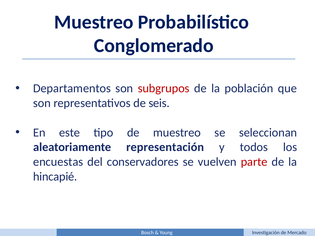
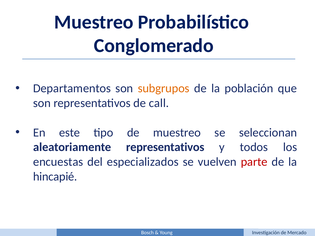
subgrupos colour: red -> orange
seis: seis -> call
aleatoriamente representación: representación -> representativos
conservadores: conservadores -> especializados
